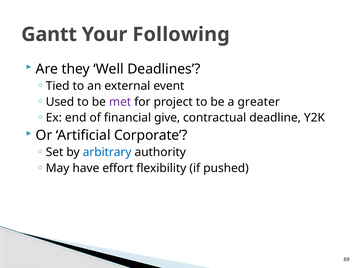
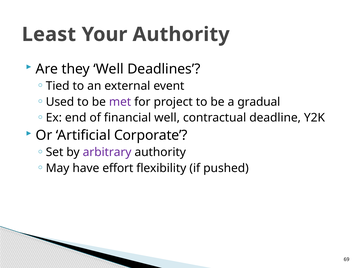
Gantt: Gantt -> Least
Your Following: Following -> Authority
greater: greater -> gradual
financial give: give -> well
arbitrary colour: blue -> purple
